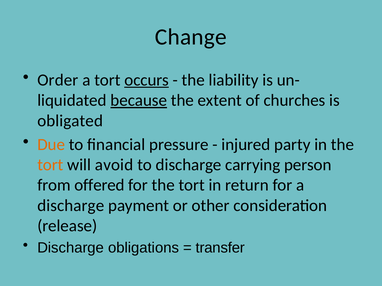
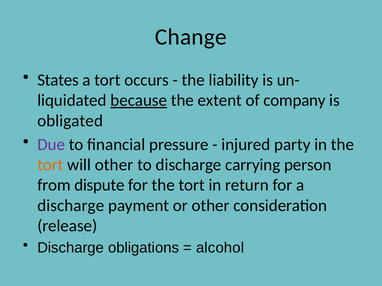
Order: Order -> States
occurs underline: present -> none
churches: churches -> company
Due colour: orange -> purple
will avoid: avoid -> other
offered: offered -> dispute
transfer: transfer -> alcohol
